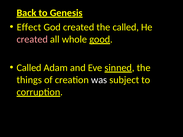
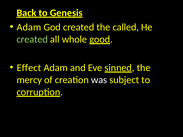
Effect at (29, 27): Effect -> Adam
created at (32, 39) colour: pink -> light green
Called at (29, 68): Called -> Effect
things: things -> mercy
